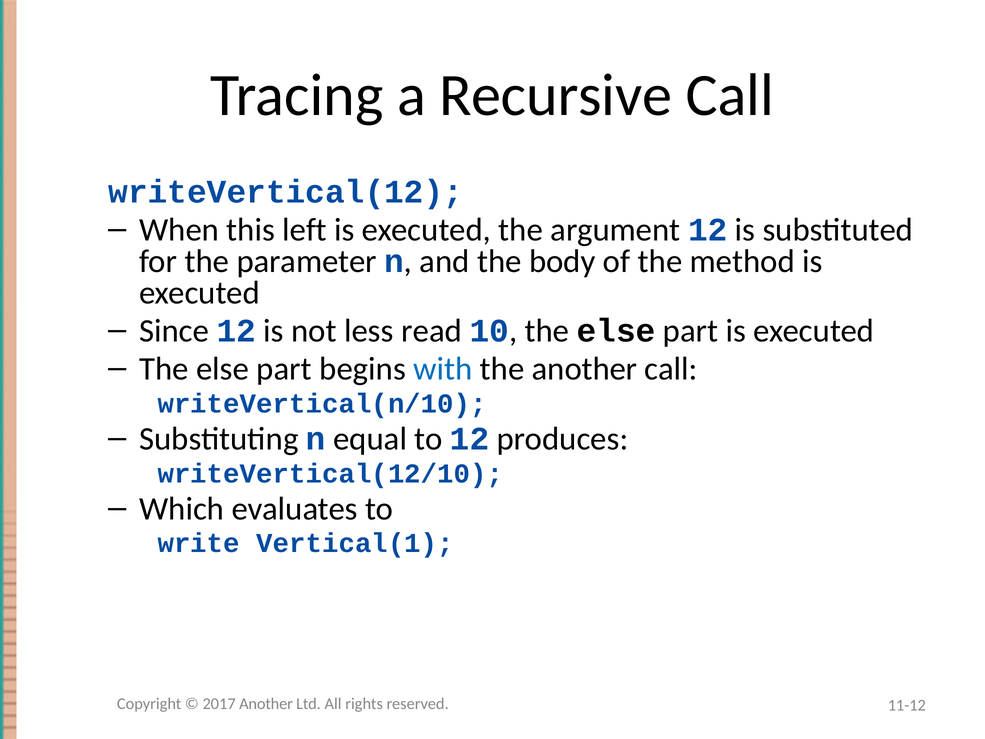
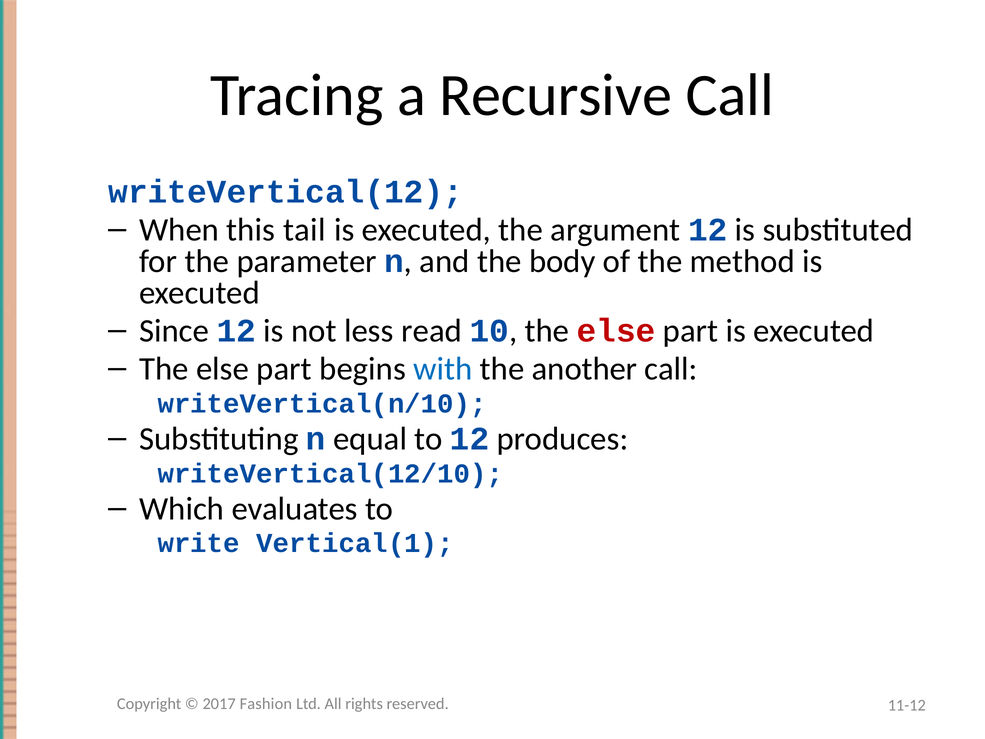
left: left -> tail
else at (616, 331) colour: black -> red
2017 Another: Another -> Fashion
